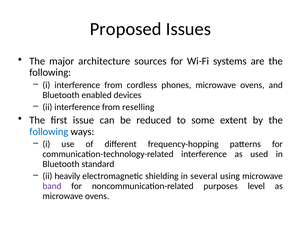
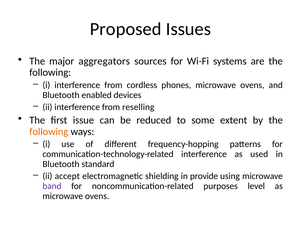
architecture: architecture -> aggregators
following at (49, 131) colour: blue -> orange
heavily: heavily -> accept
several: several -> provide
